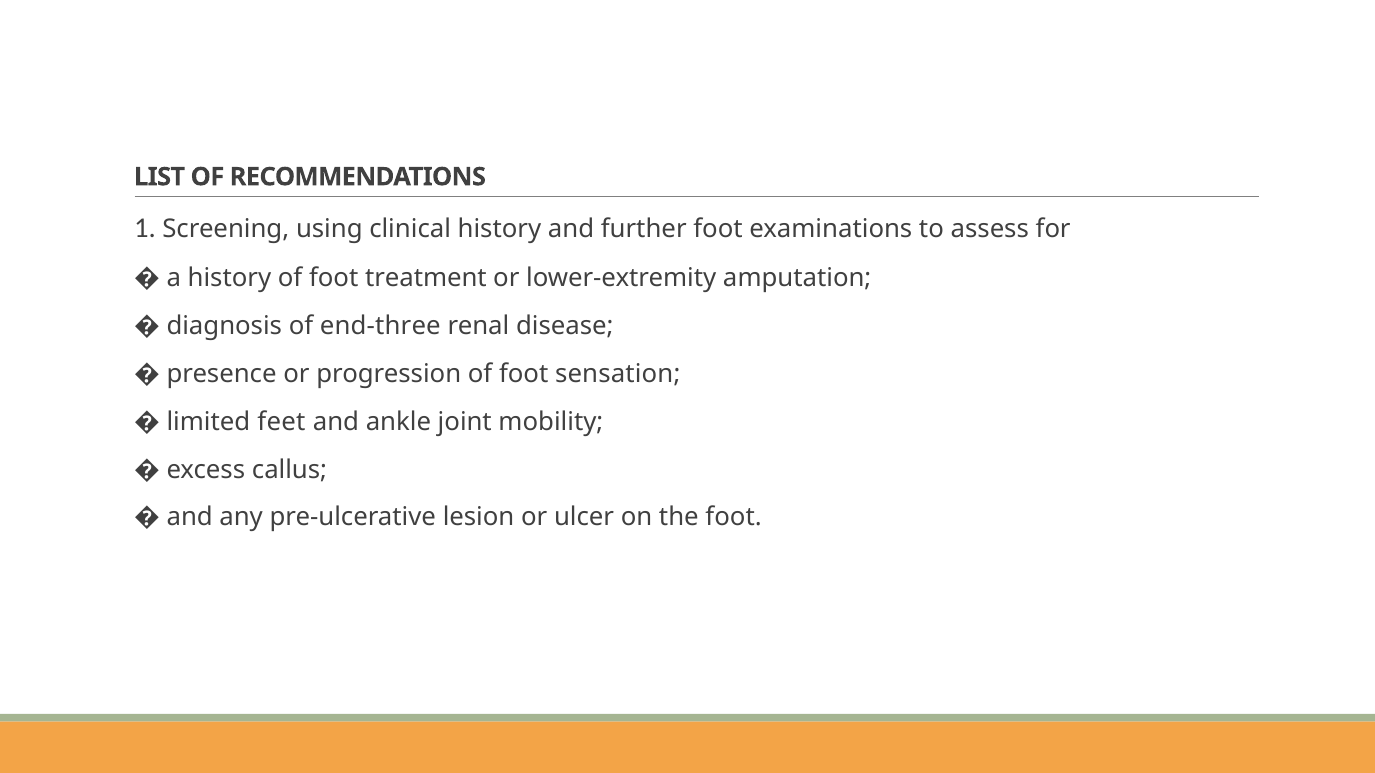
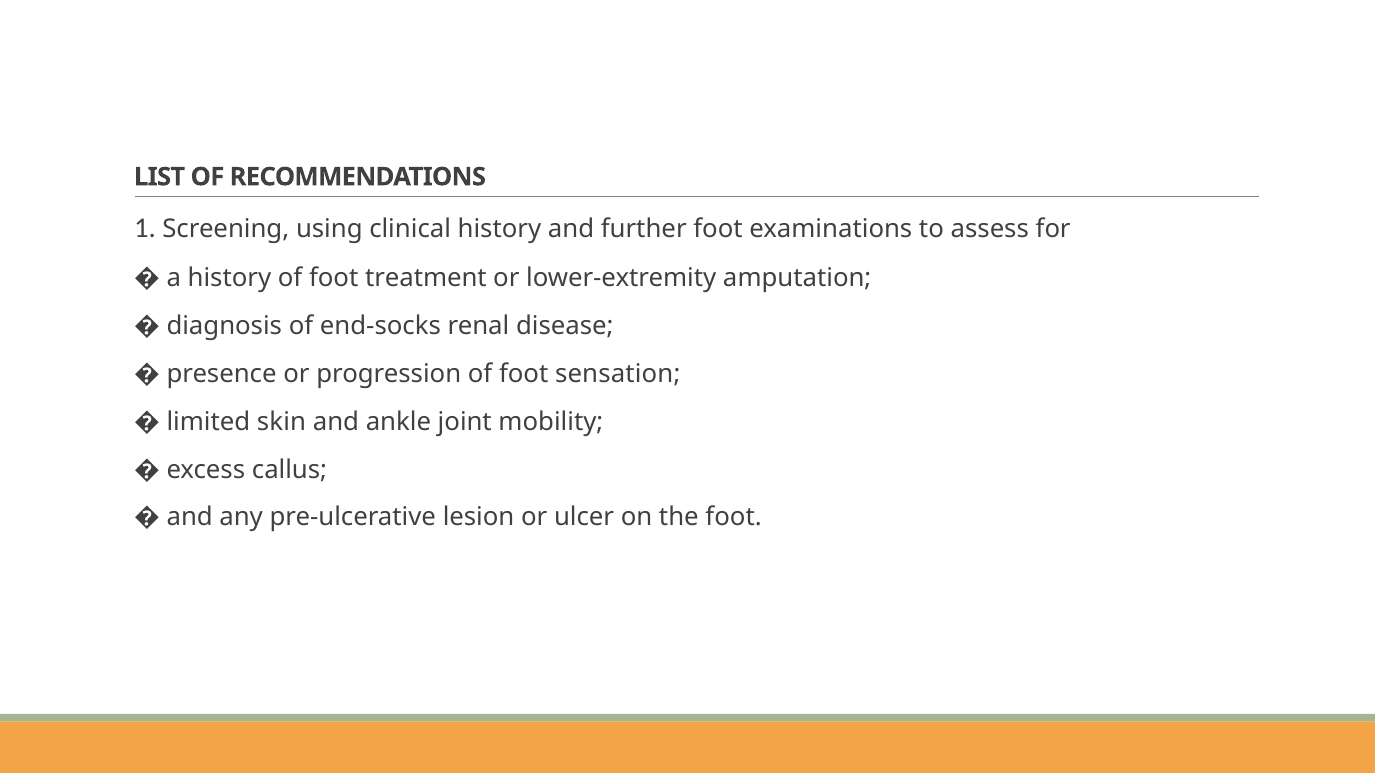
end‐three: end‐three -> end‐socks
feet: feet -> skin
